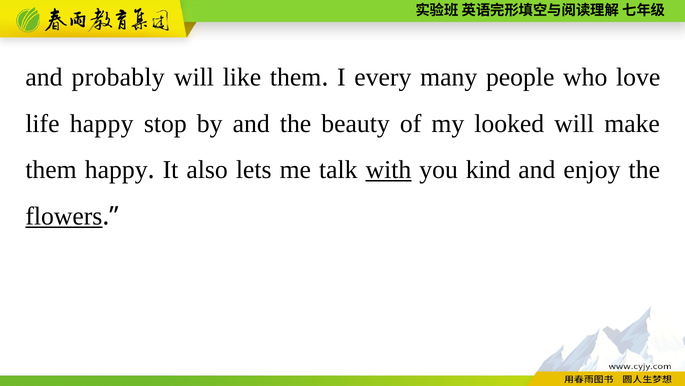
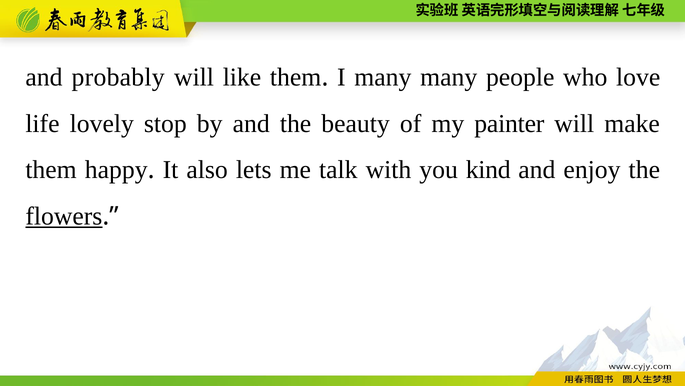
I every: every -> many
life happy: happy -> lovely
looked: looked -> painter
with underline: present -> none
